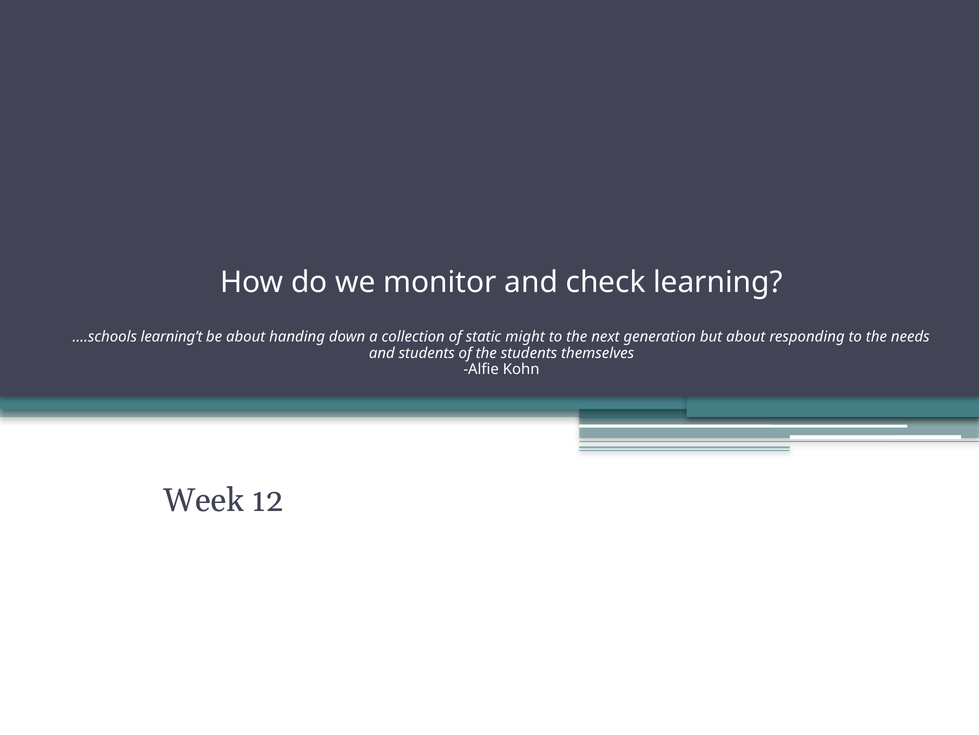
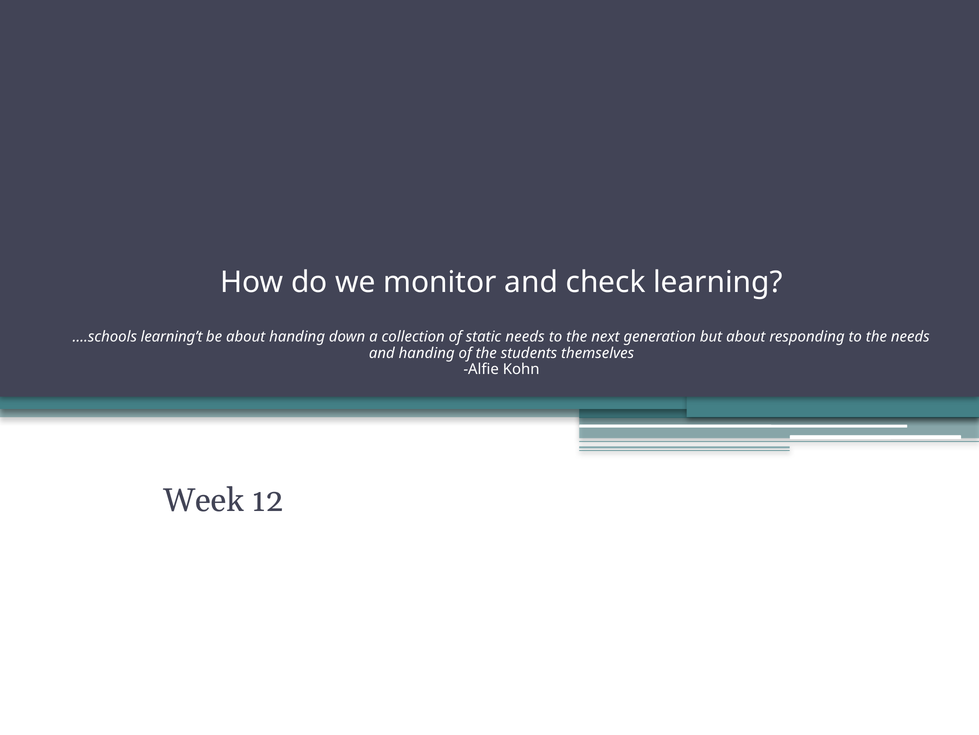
static might: might -> needs
and students: students -> handing
